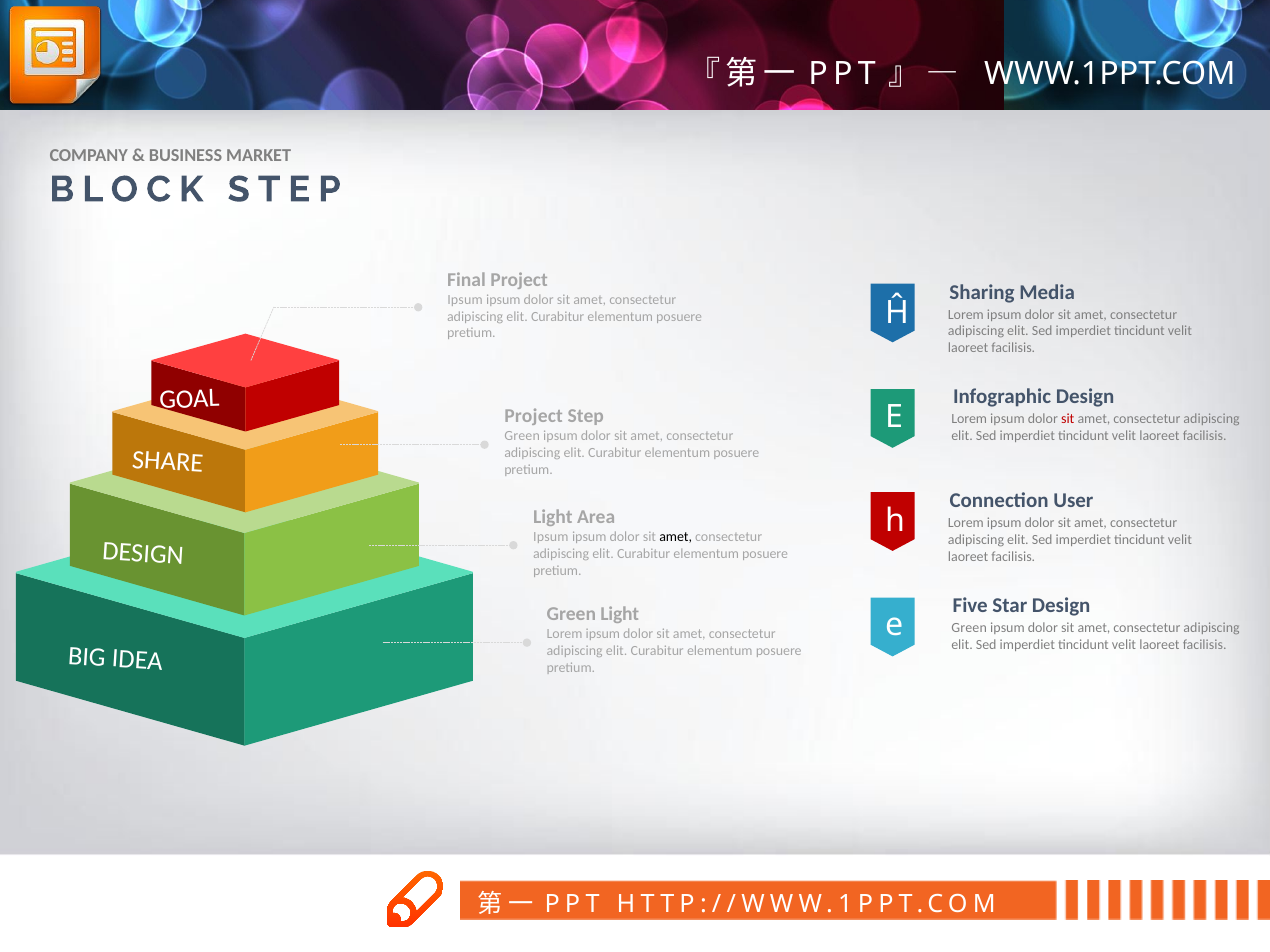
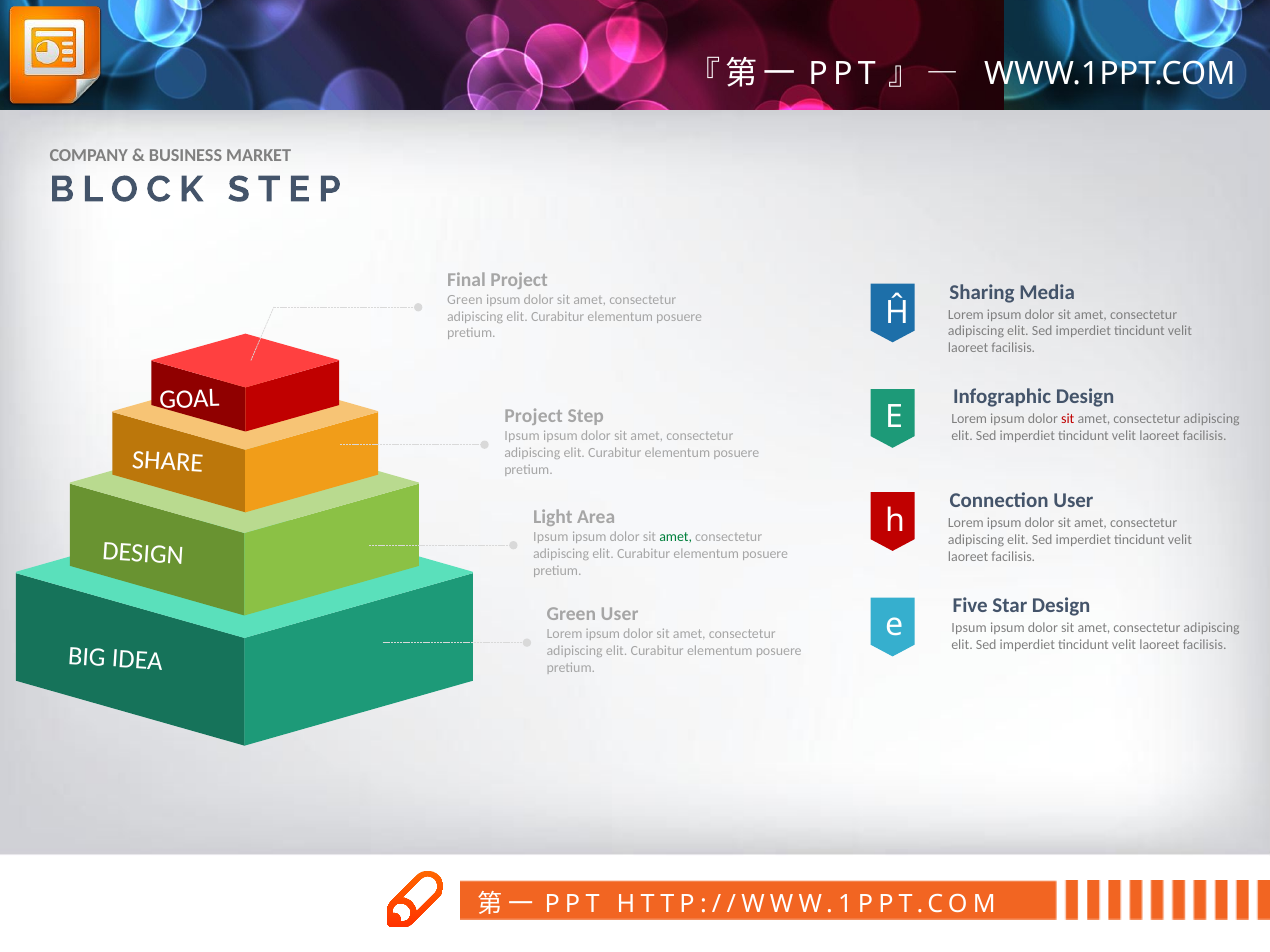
Ipsum at (465, 300): Ipsum -> Green
Green at (522, 436): Green -> Ipsum
amet at (676, 537) colour: black -> green
Green Light: Light -> User
Green at (969, 628): Green -> Ipsum
